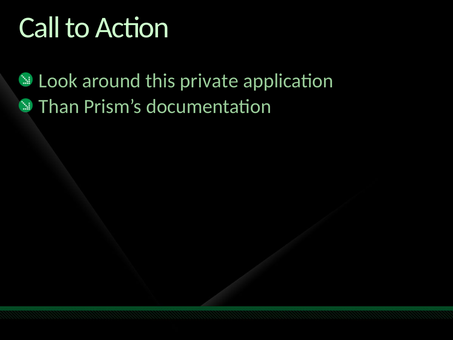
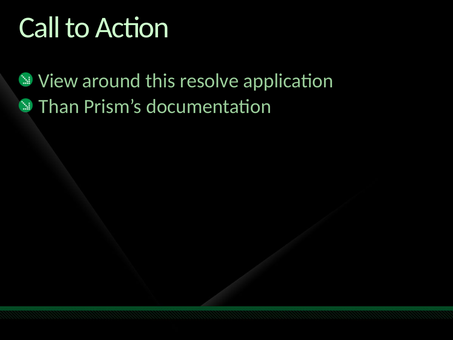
Look: Look -> View
private: private -> resolve
